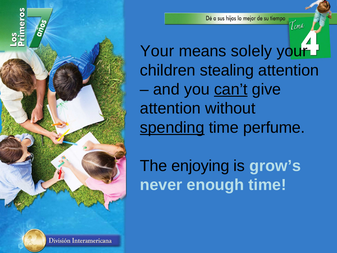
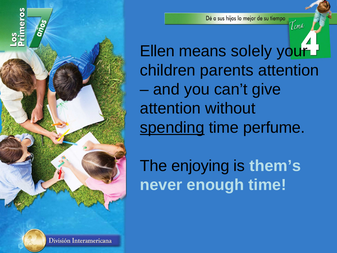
Your at (157, 51): Your -> Ellen
stealing: stealing -> parents
can’t underline: present -> none
grow’s: grow’s -> them’s
